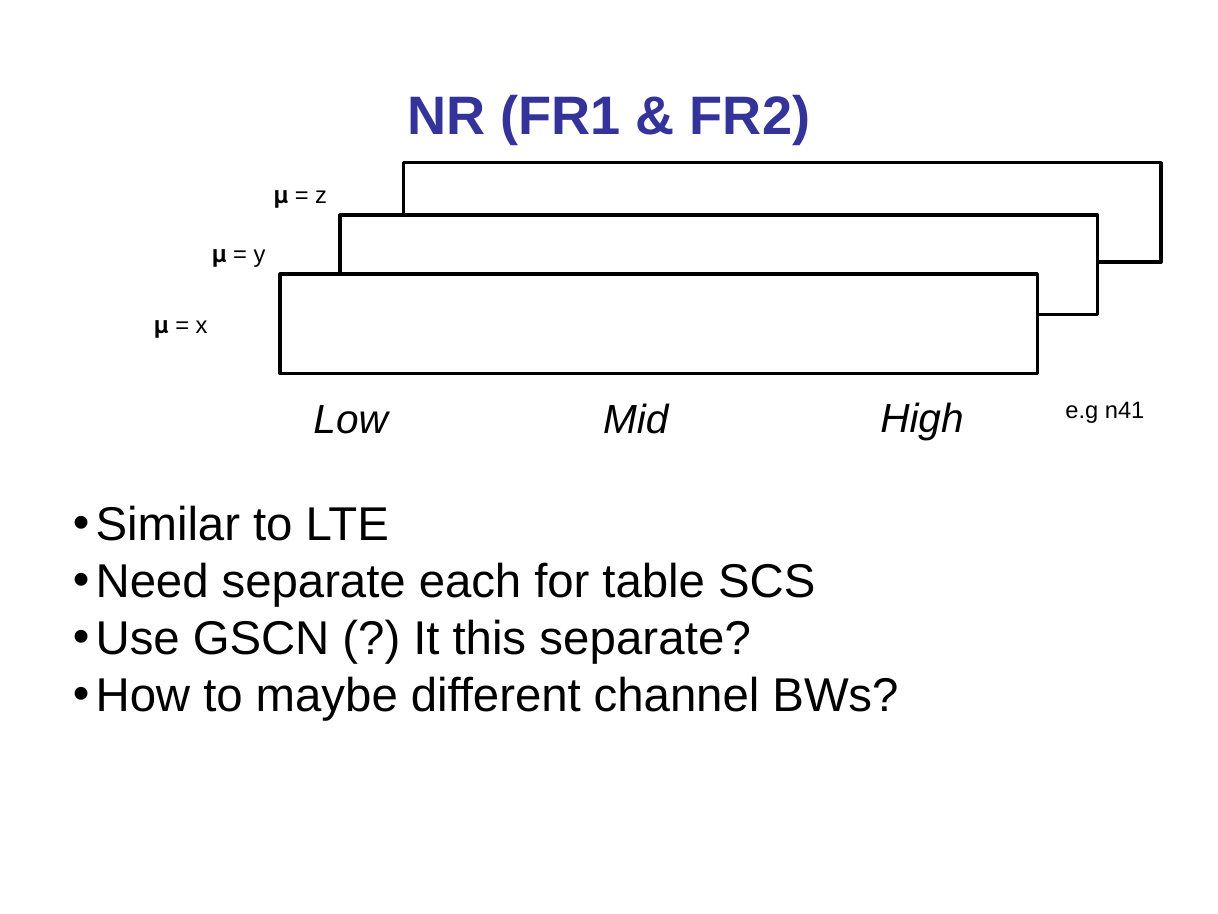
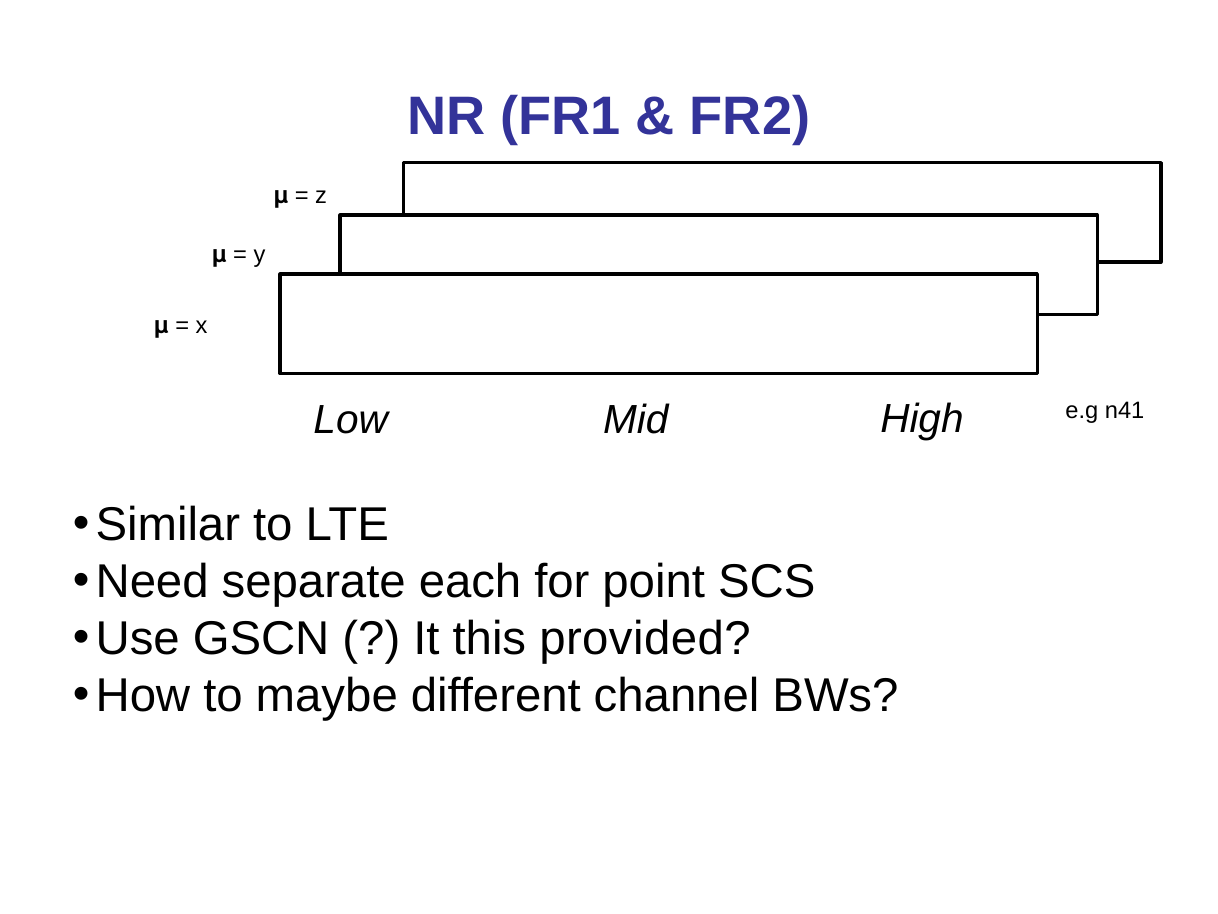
table: table -> point
this separate: separate -> provided
